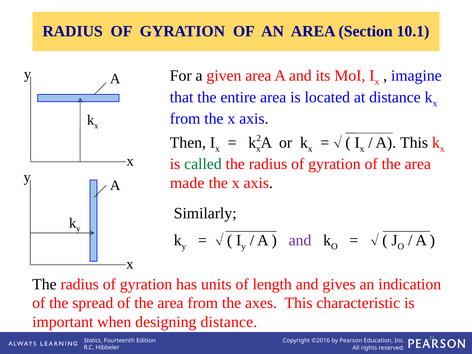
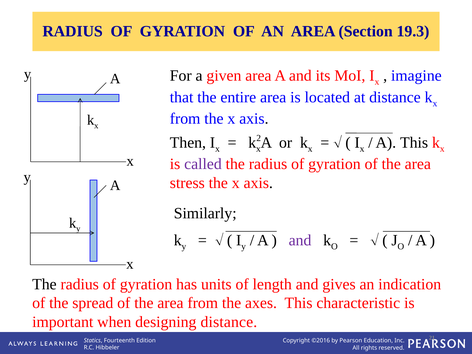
10.1: 10.1 -> 19.3
called colour: green -> purple
made: made -> stress
